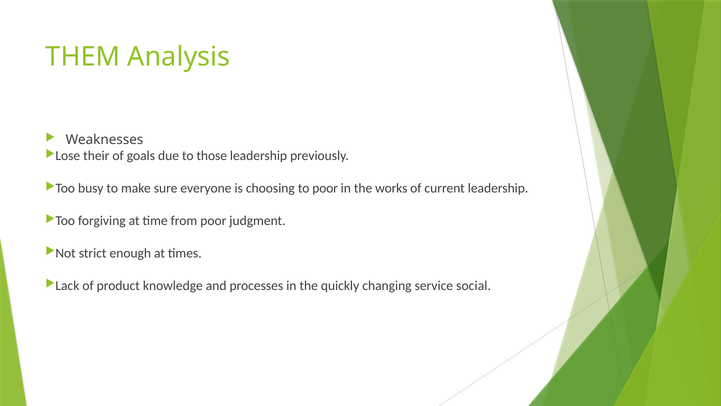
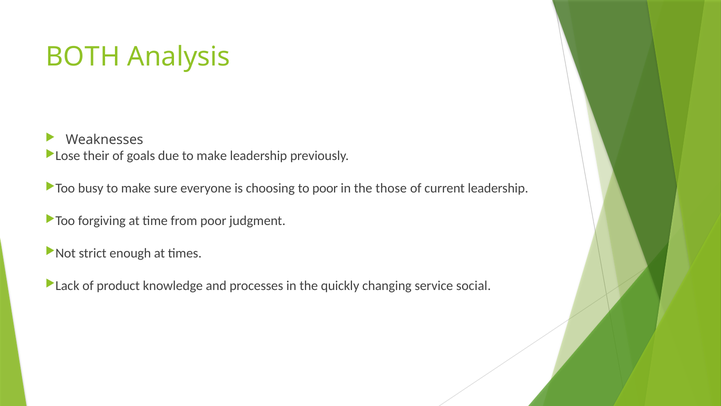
THEM: THEM -> BOTH
due to those: those -> make
works: works -> those
